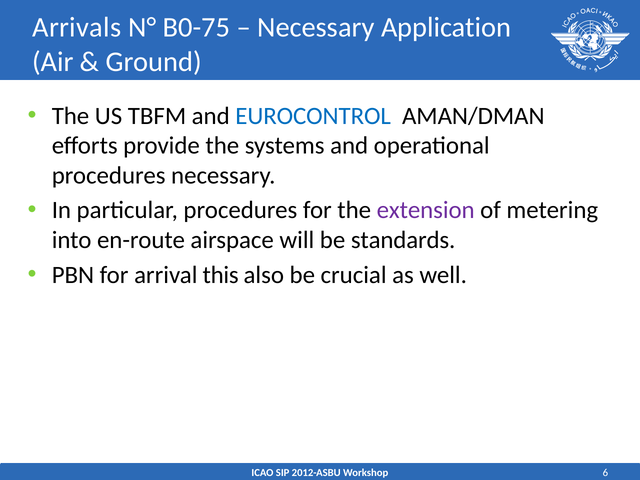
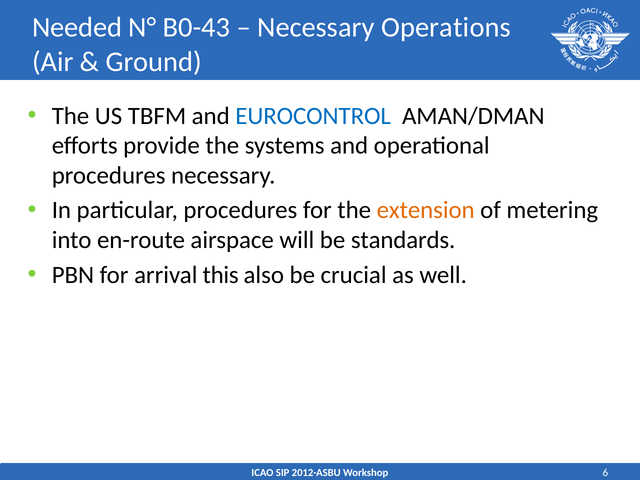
Arrivals: Arrivals -> Needed
B0-75: B0-75 -> B0-43
Application: Application -> Operations
extension colour: purple -> orange
